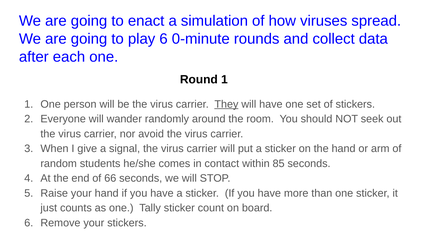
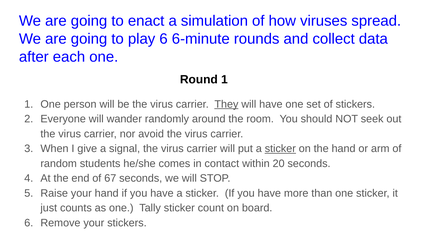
0-minute: 0-minute -> 6-minute
sticker at (280, 149) underline: none -> present
85: 85 -> 20
66: 66 -> 67
